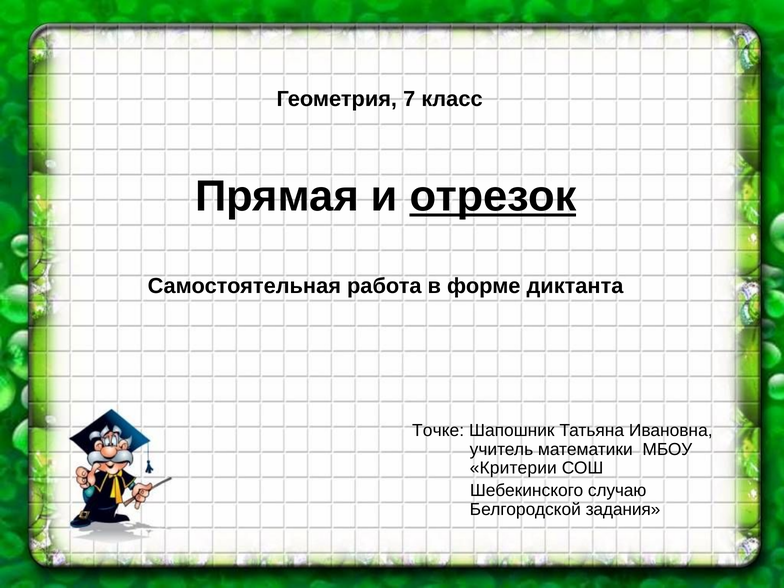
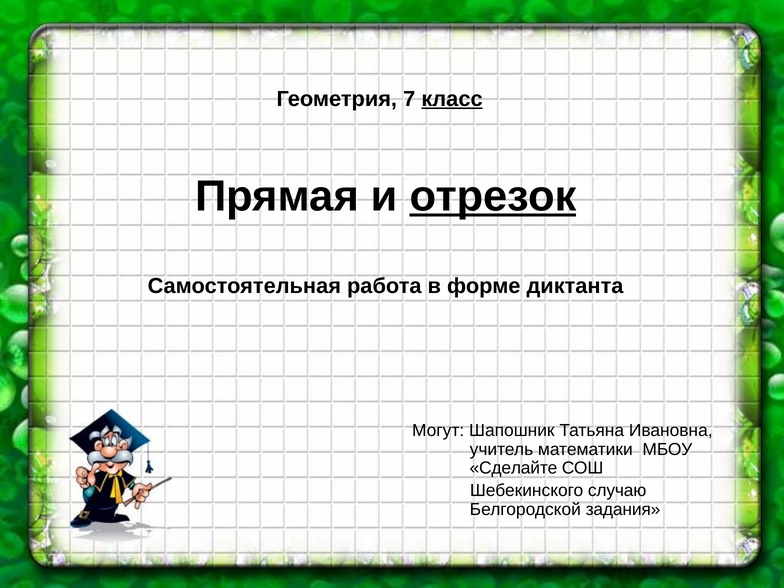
класс underline: none -> present
Точке: Точке -> Могут
Критерии: Критерии -> Сделайте
